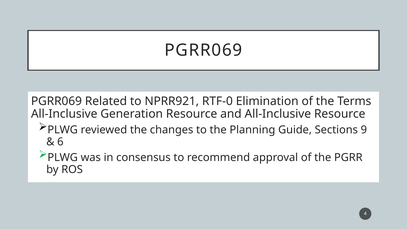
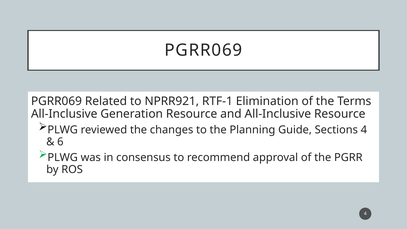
RTF-0: RTF-0 -> RTF-1
Sections 9: 9 -> 4
